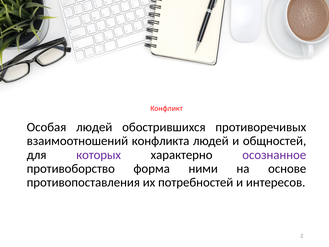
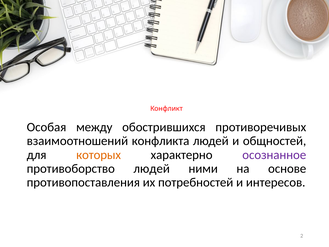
Особая людей: людей -> между
которых colour: purple -> orange
противоборство форма: форма -> людей
